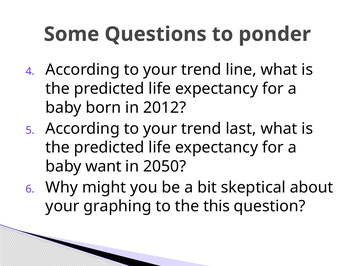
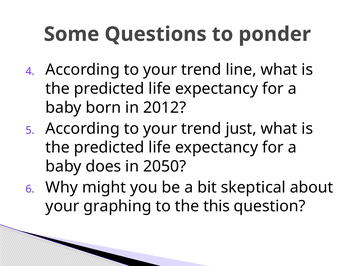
last: last -> just
want: want -> does
